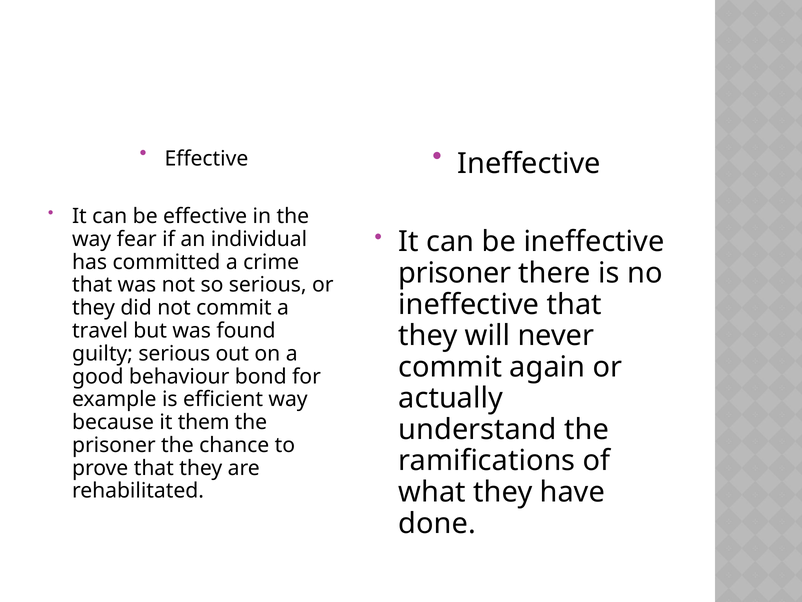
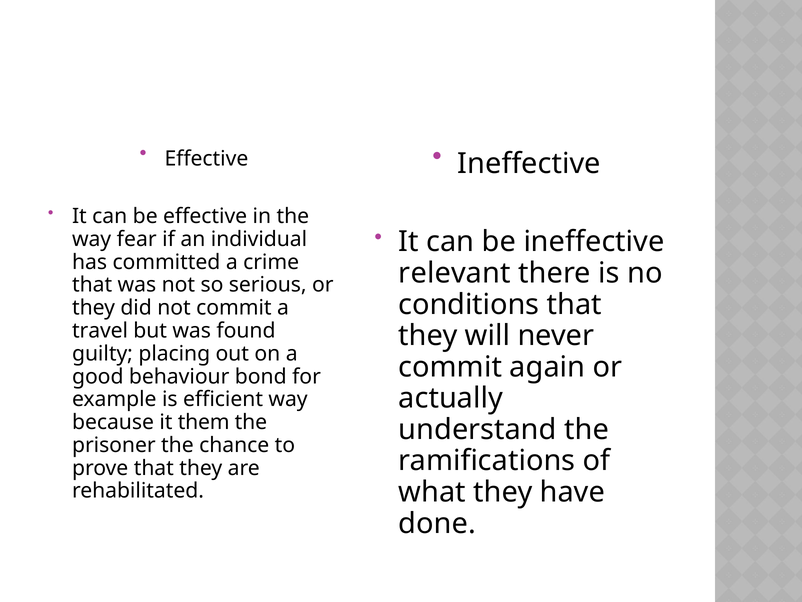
prisoner at (455, 273): prisoner -> relevant
ineffective at (469, 304): ineffective -> conditions
guilty serious: serious -> placing
